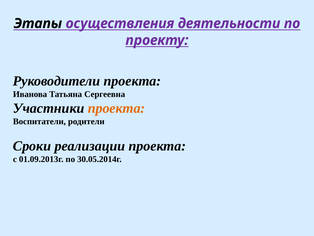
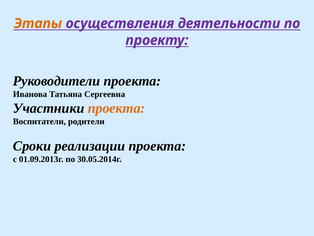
Этапы colour: black -> orange
